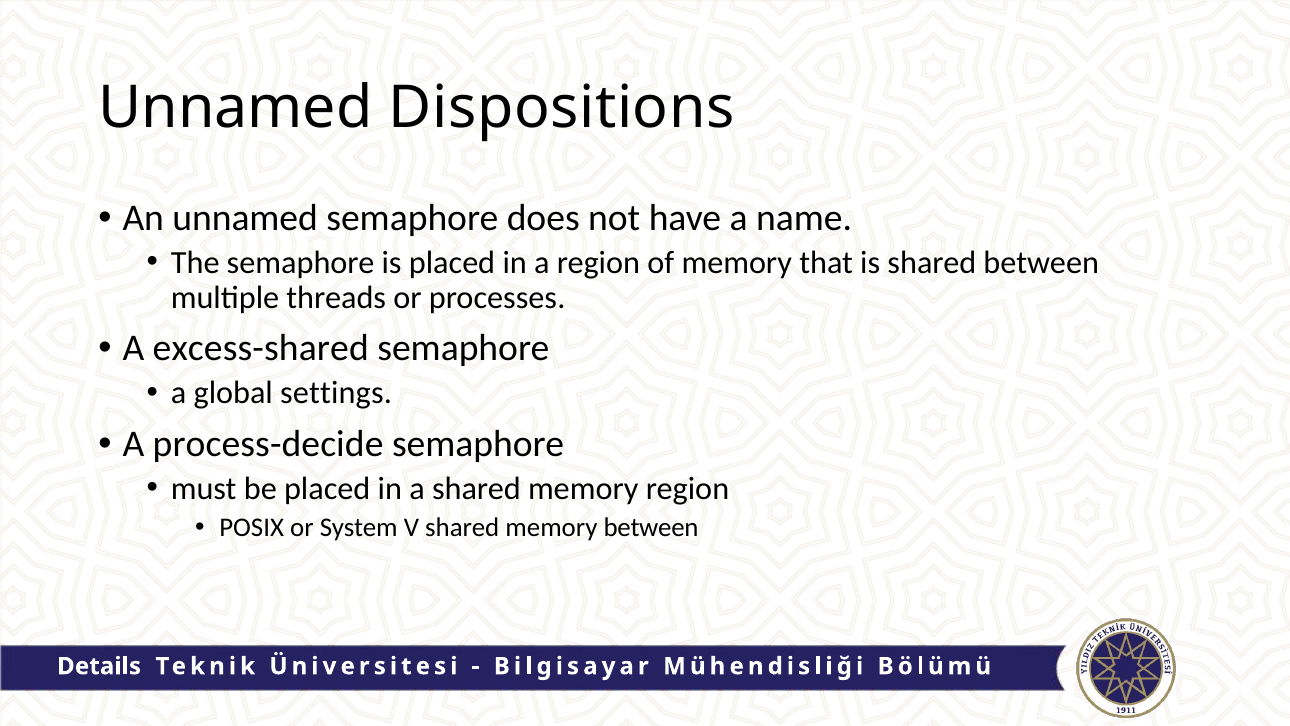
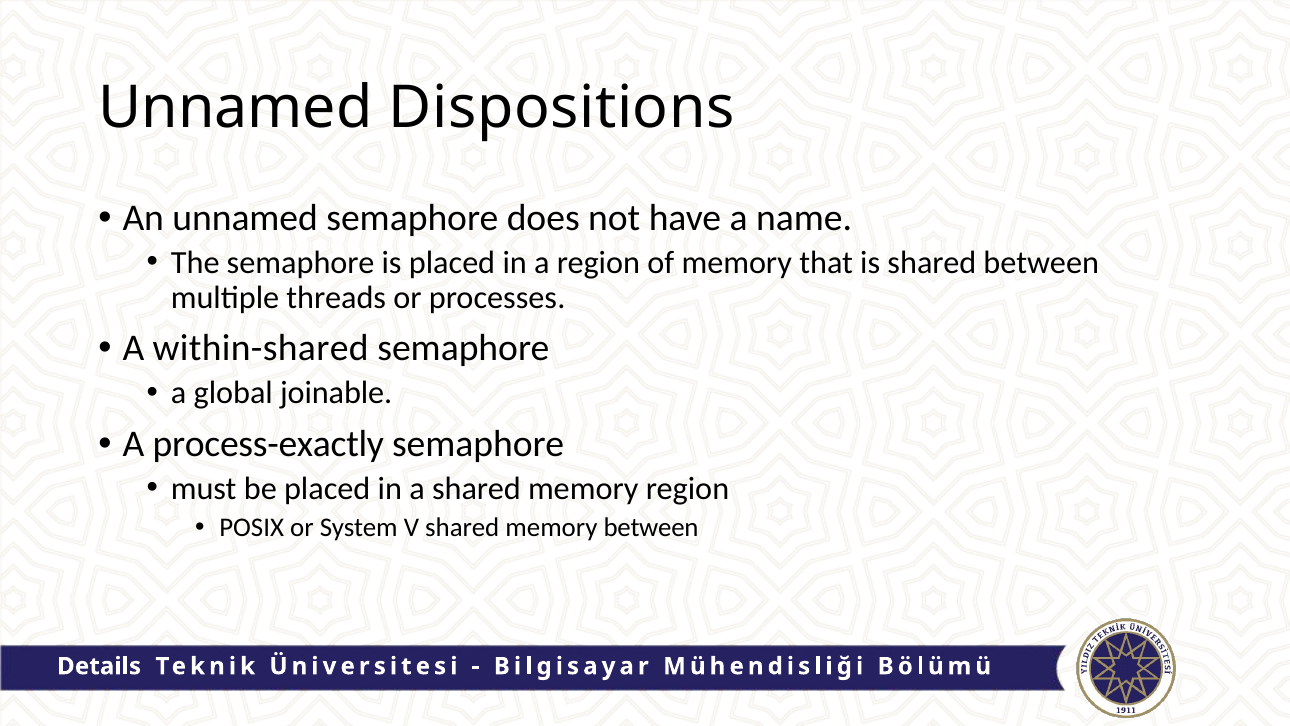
excess-shared: excess-shared -> within-shared
settings: settings -> joinable
process-decide: process-decide -> process-exactly
